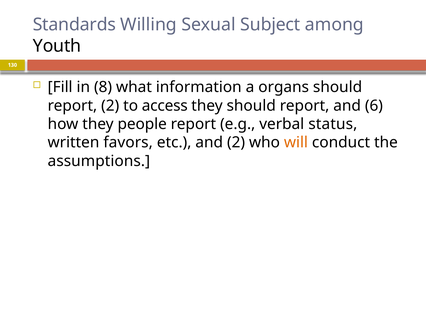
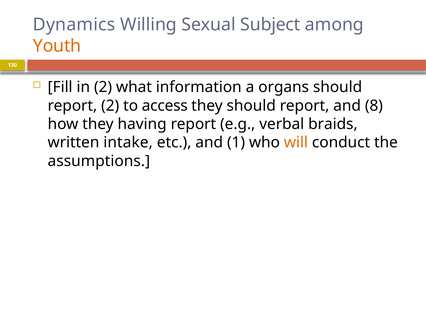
Standards: Standards -> Dynamics
Youth colour: black -> orange
in 8: 8 -> 2
6: 6 -> 8
people: people -> having
status: status -> braids
favors: favors -> intake
and 2: 2 -> 1
